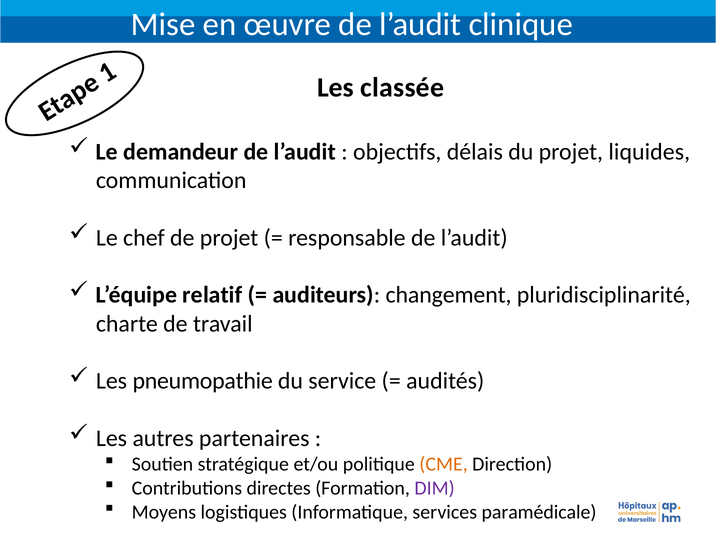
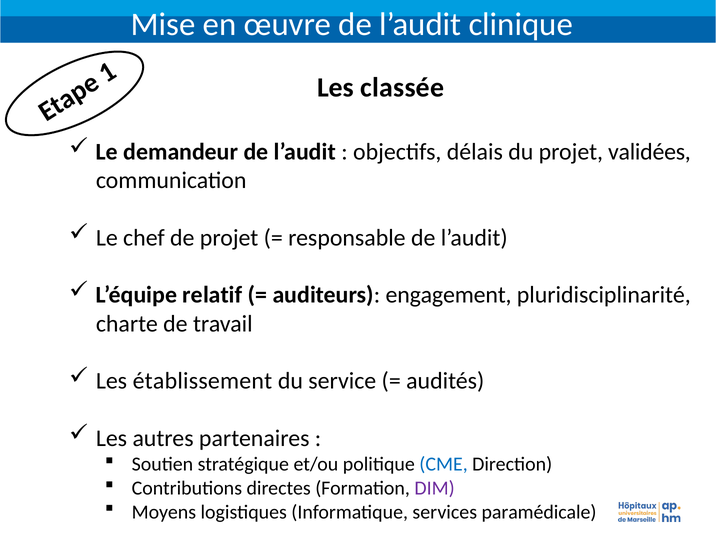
liquides: liquides -> validées
changement: changement -> engagement
pneumopathie: pneumopathie -> établissement
CME colour: orange -> blue
